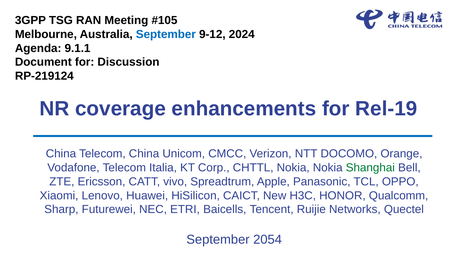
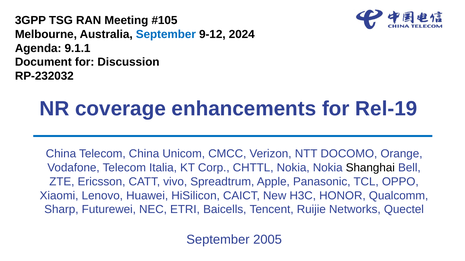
RP-219124: RP-219124 -> RP-232032
Shanghai colour: green -> black
2054: 2054 -> 2005
